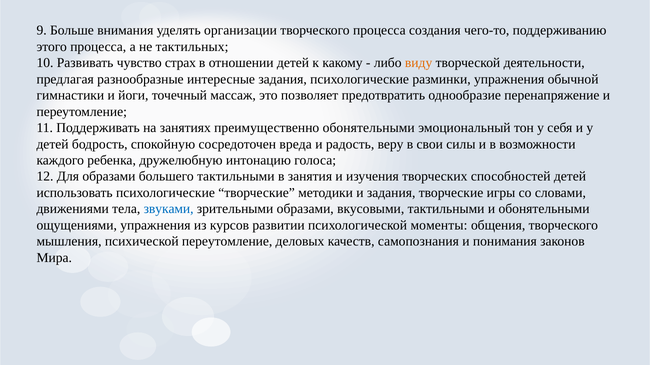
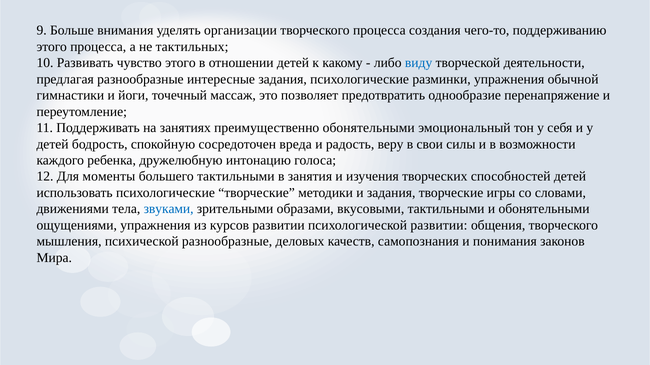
чувство страх: страх -> этого
виду colour: orange -> blue
Для образами: образами -> моменты
психологической моменты: моменты -> развитии
психической переутомление: переутомление -> разнообразные
